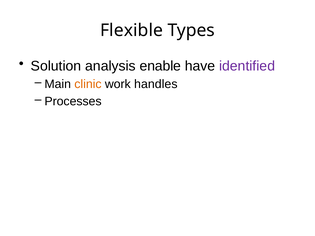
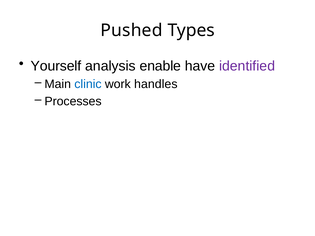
Flexible: Flexible -> Pushed
Solution: Solution -> Yourself
clinic colour: orange -> blue
